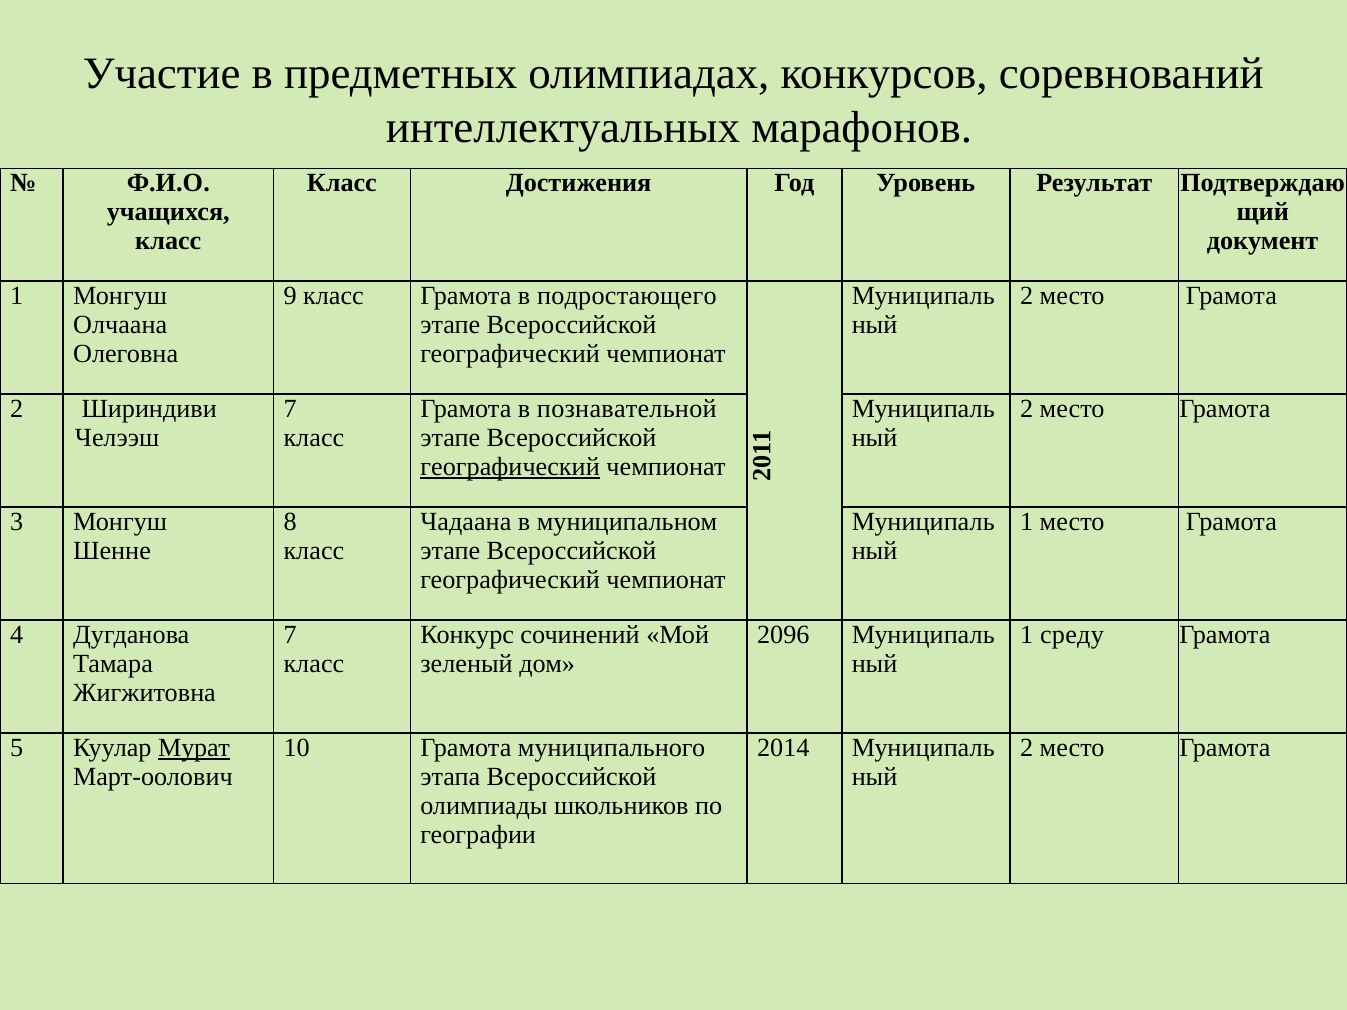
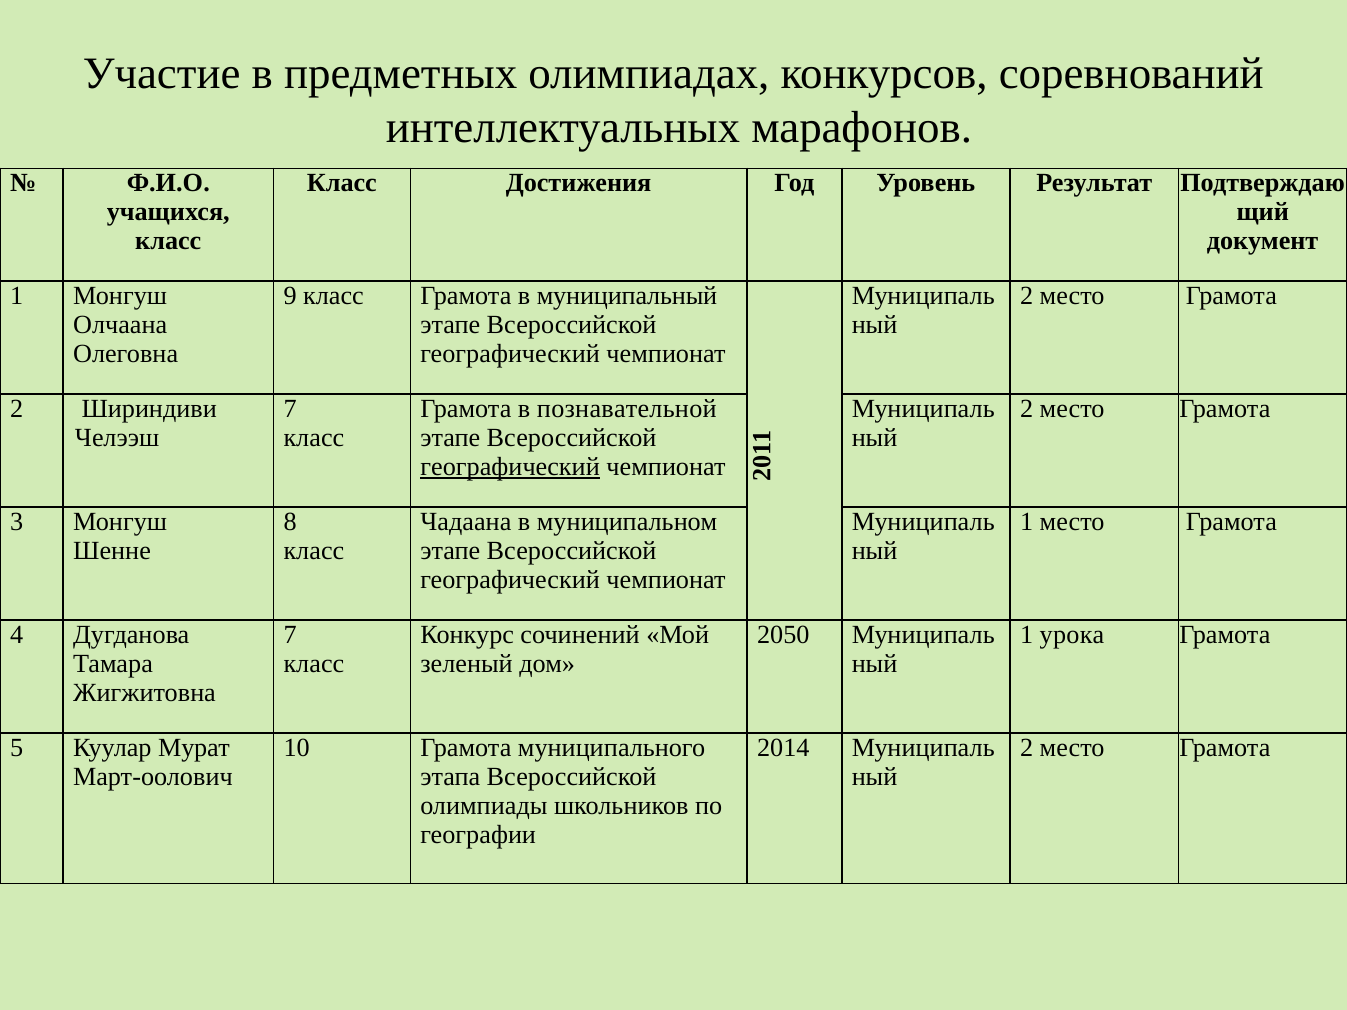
подростающего: подростающего -> муниципальный
2096: 2096 -> 2050
среду: среду -> урока
Мурат underline: present -> none
